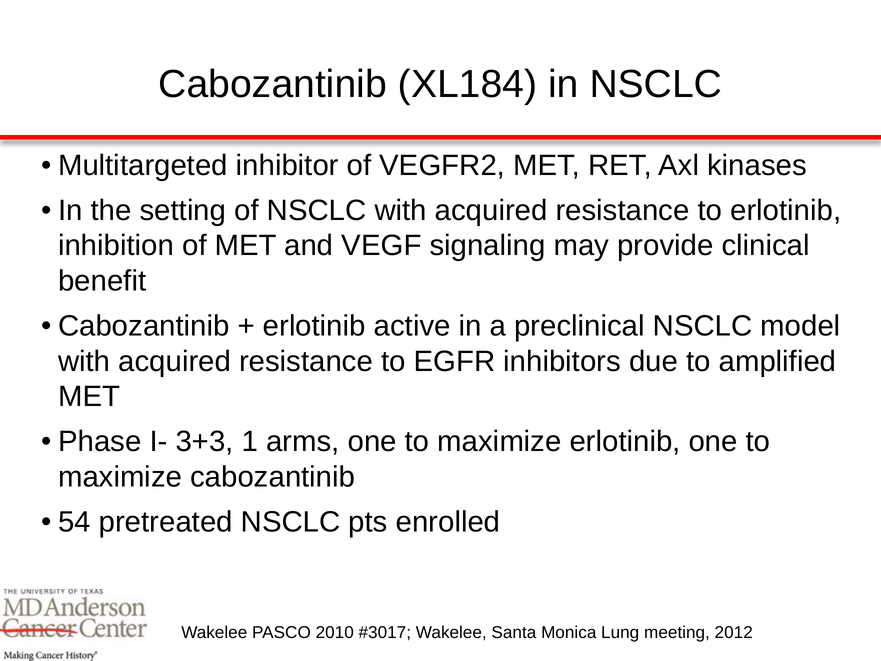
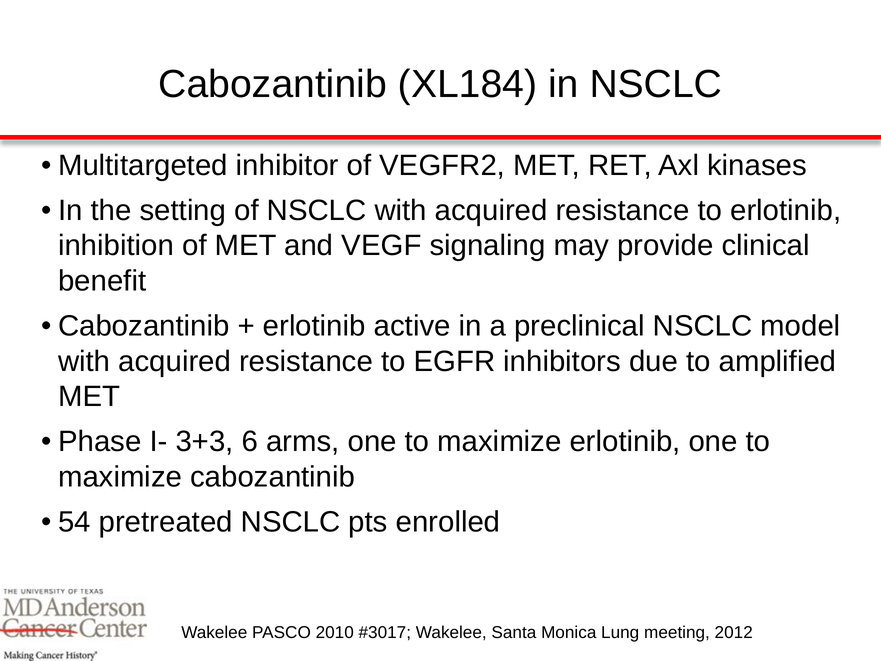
1: 1 -> 6
